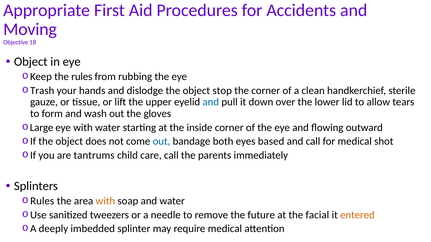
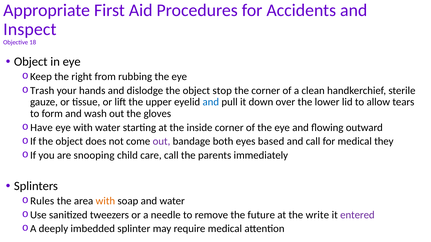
Moving: Moving -> Inspect
the rules: rules -> right
Large: Large -> Have
out at (161, 142) colour: blue -> purple
shot: shot -> they
tantrums: tantrums -> snooping
facial: facial -> write
entered colour: orange -> purple
